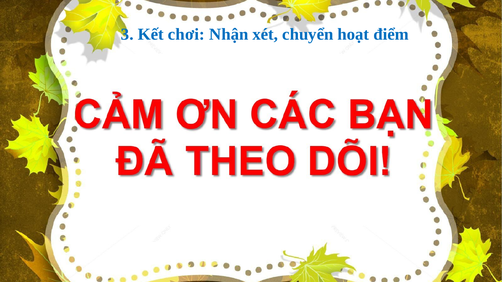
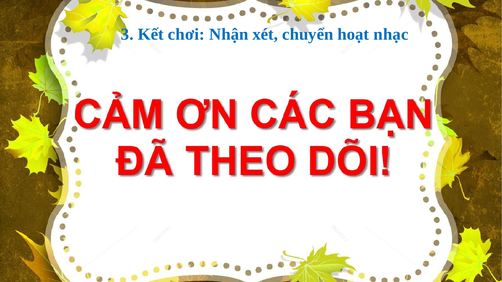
điểm: điểm -> nhạc
